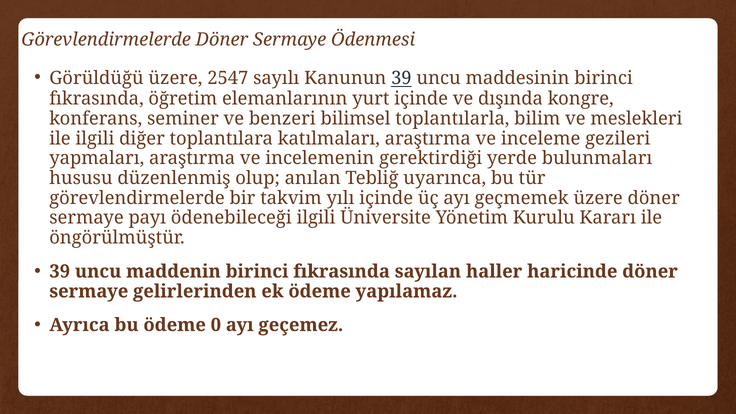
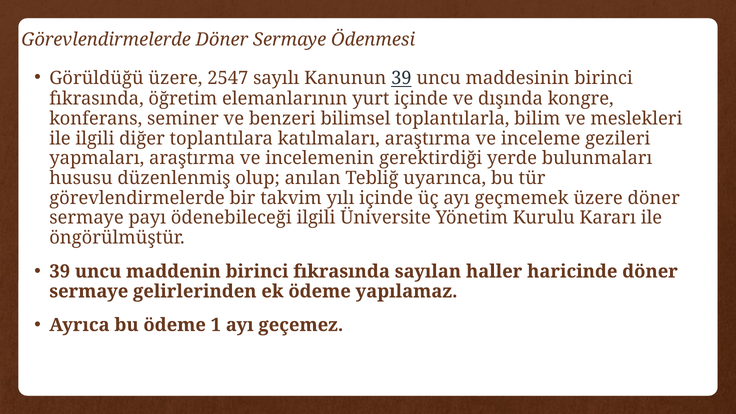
0: 0 -> 1
